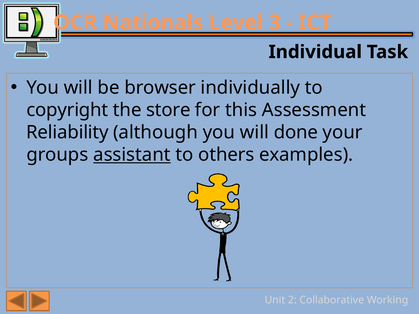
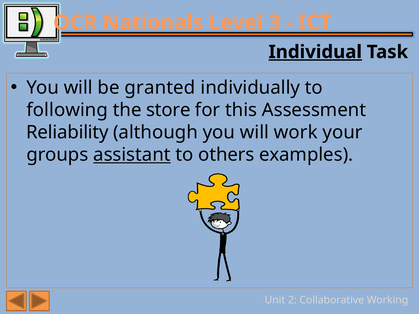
Individual underline: none -> present
browser: browser -> granted
copyright: copyright -> following
done: done -> work
